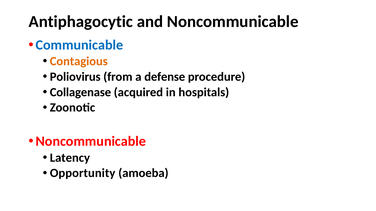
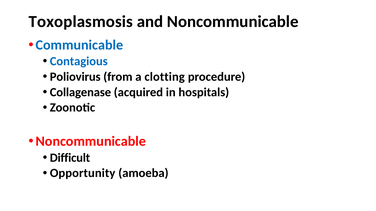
Antiphagocytic: Antiphagocytic -> Toxoplasmosis
Contagious colour: orange -> blue
defense: defense -> clotting
Latency: Latency -> Difficult
